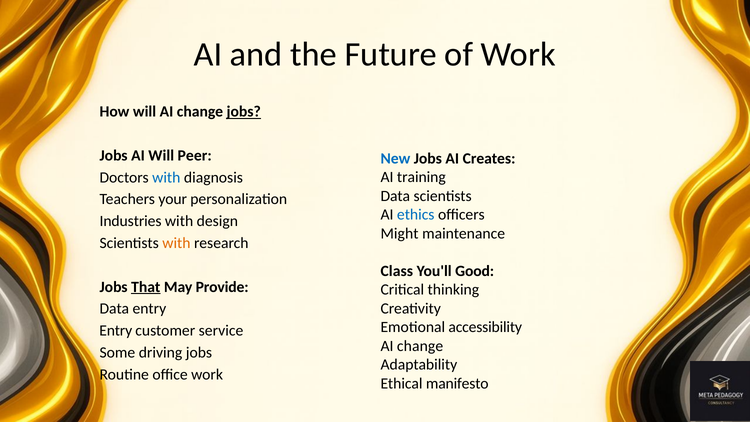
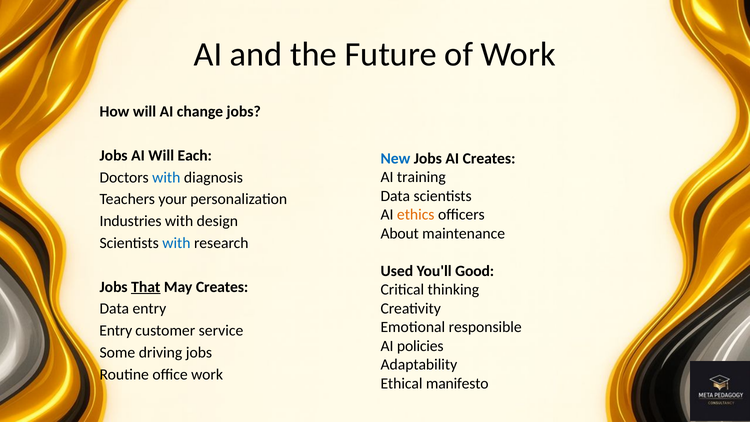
jobs at (244, 112) underline: present -> none
Peer: Peer -> Each
ethics colour: blue -> orange
Might: Might -> About
with at (176, 243) colour: orange -> blue
Class: Class -> Used
May Provide: Provide -> Creates
accessibility: accessibility -> responsible
change at (420, 346): change -> policies
